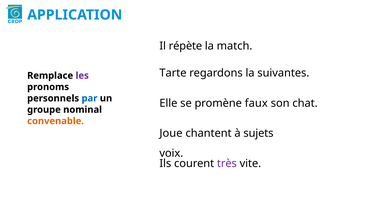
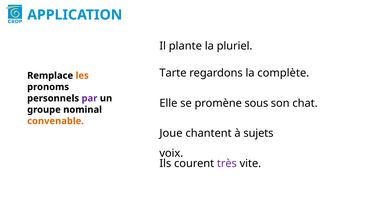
répète: répète -> plante
match: match -> pluriel
suivantes: suivantes -> complète
les colour: purple -> orange
par colour: blue -> purple
faux: faux -> sous
